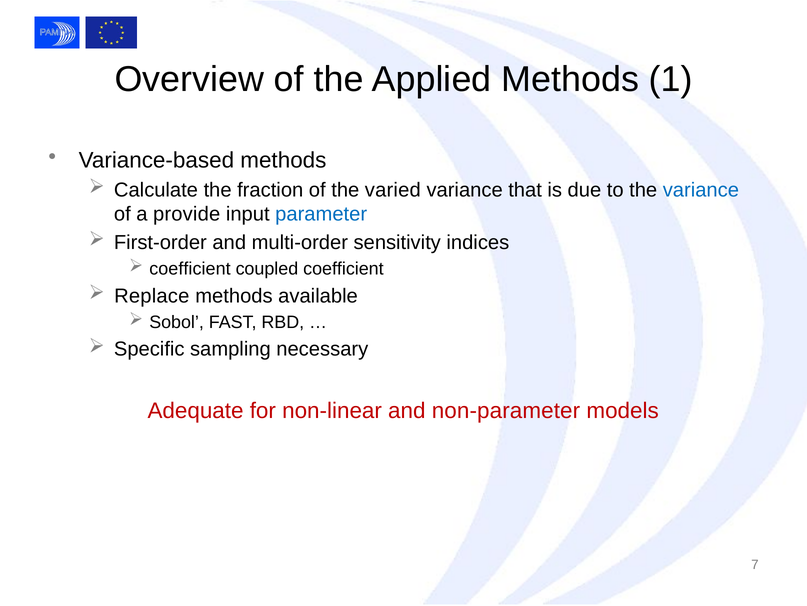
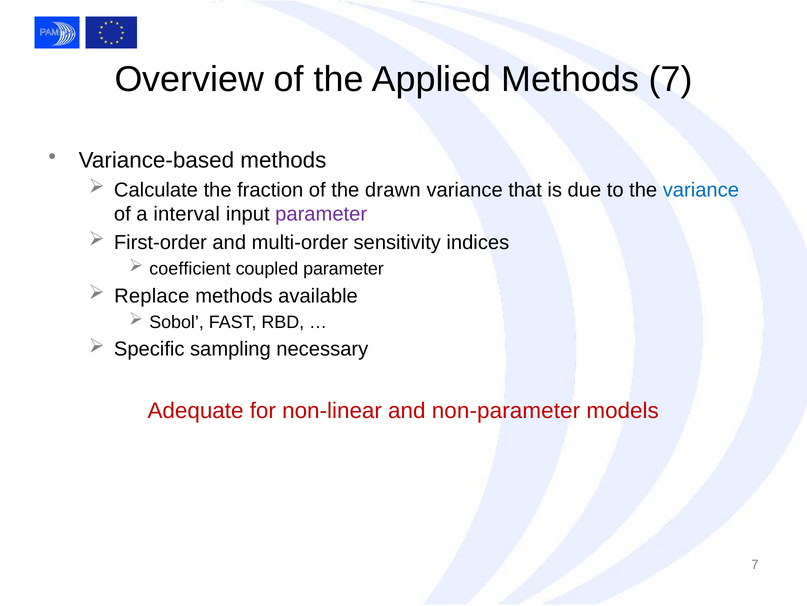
Methods 1: 1 -> 7
varied: varied -> drawn
provide: provide -> interval
parameter at (321, 214) colour: blue -> purple
coupled coefficient: coefficient -> parameter
